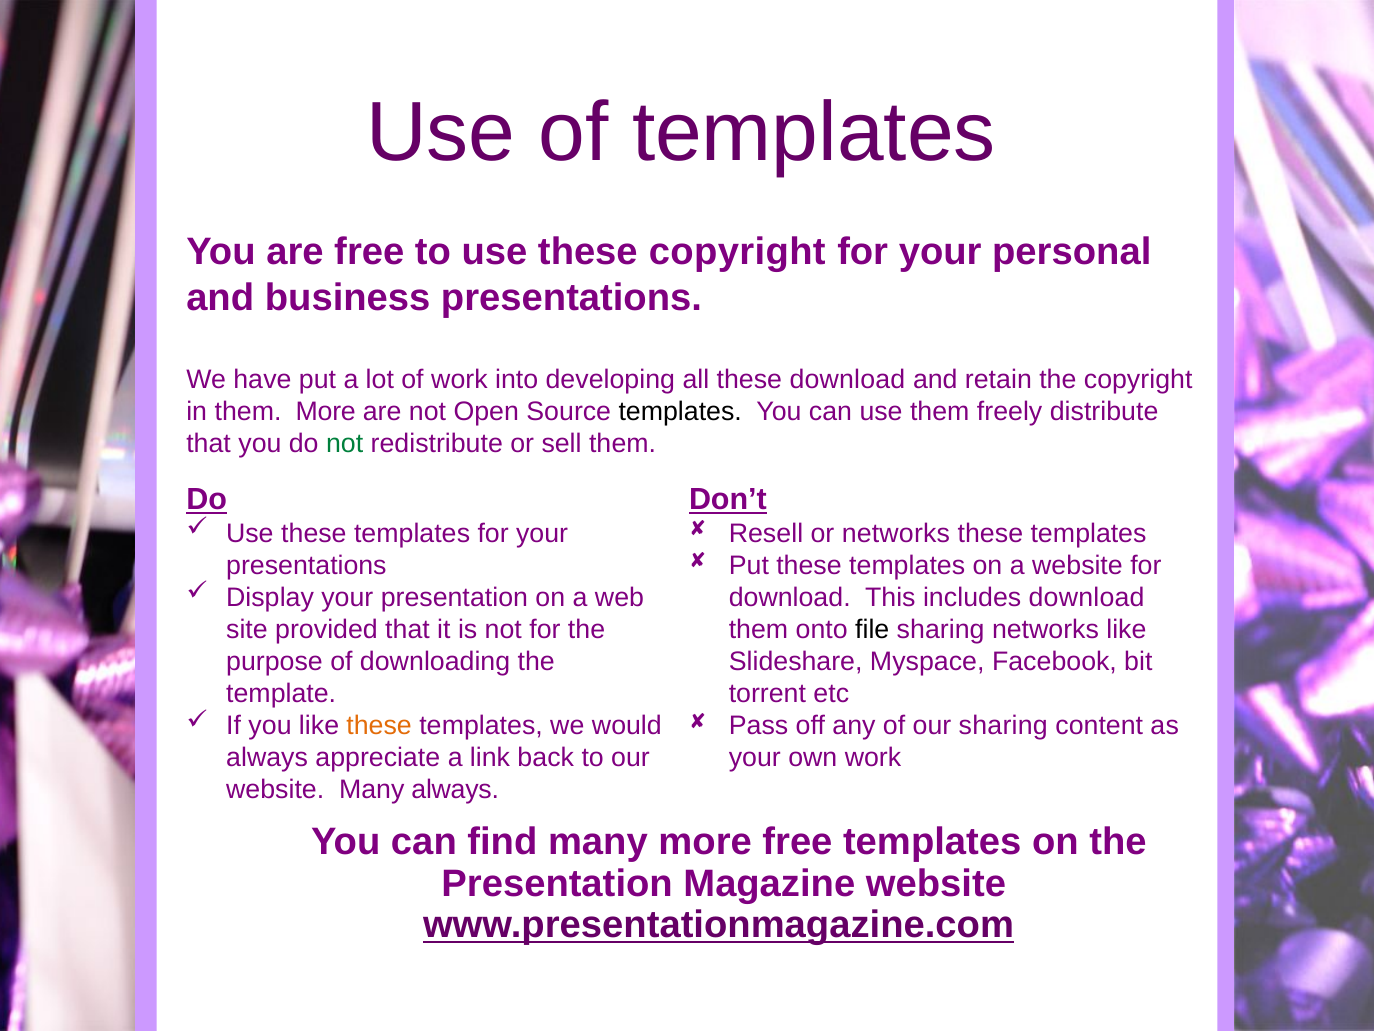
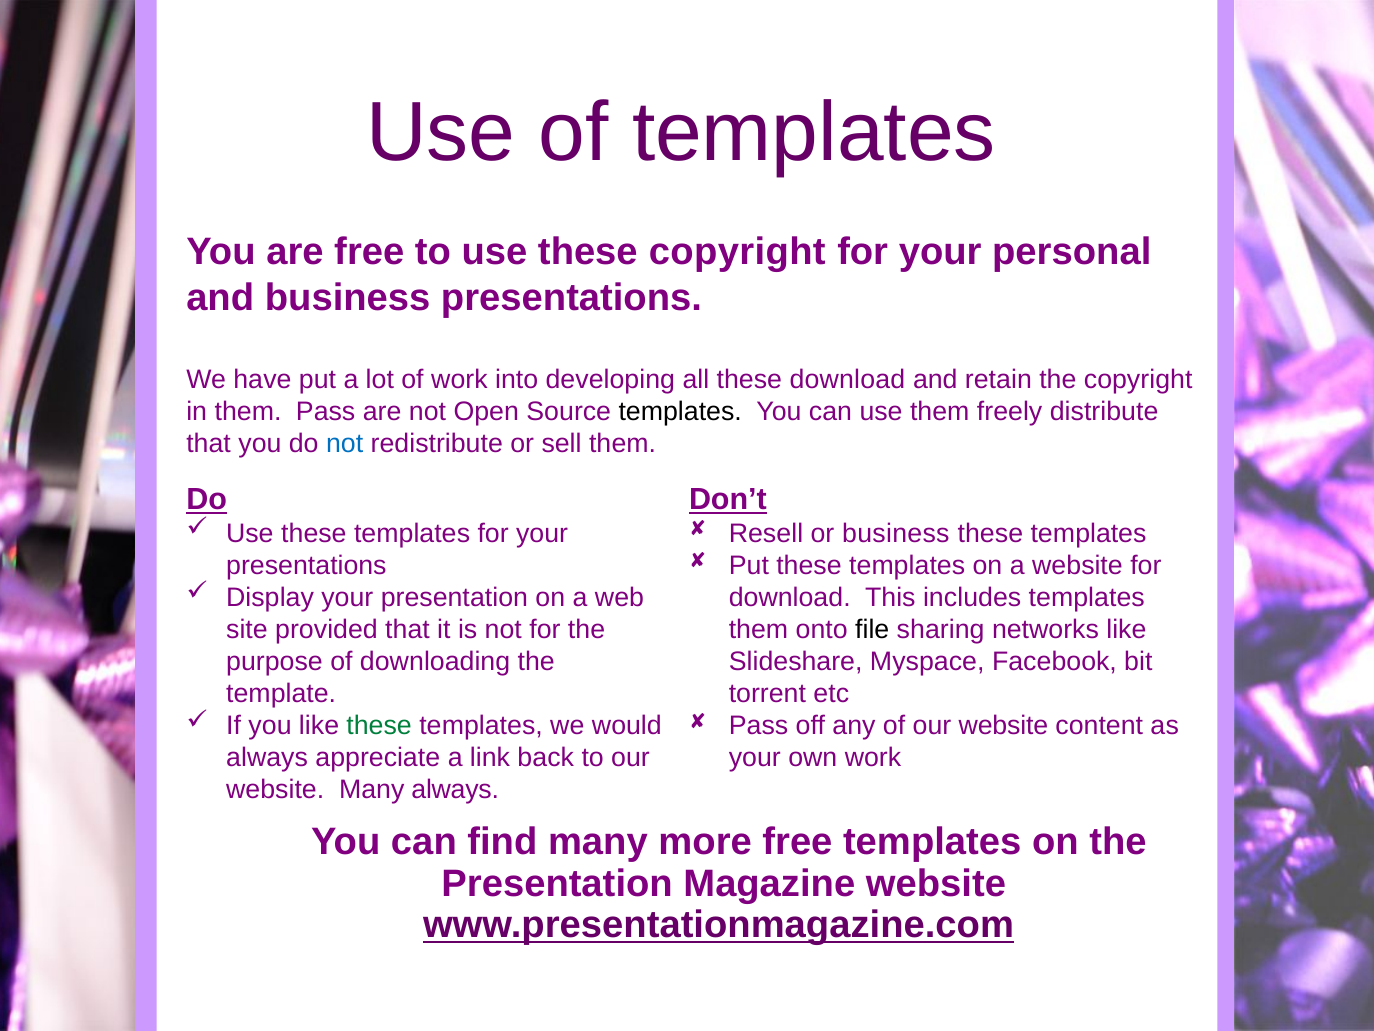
them More: More -> Pass
not at (345, 444) colour: green -> blue
or networks: networks -> business
includes download: download -> templates
these at (379, 726) colour: orange -> green
of our sharing: sharing -> website
